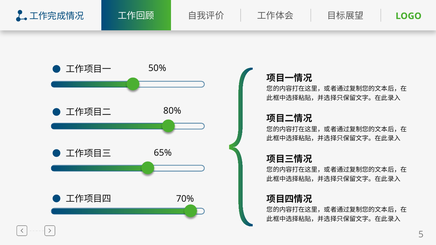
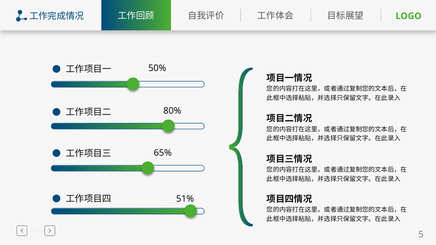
70%: 70% -> 51%
